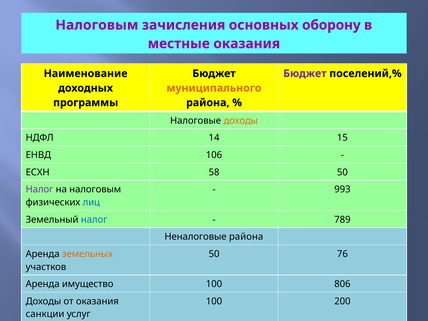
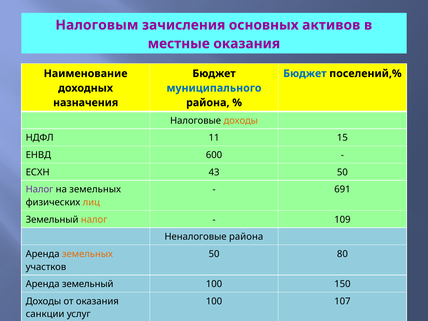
оборону: оборону -> активов
Бюджет at (305, 74) colour: purple -> blue
муниципального colour: orange -> blue
программы: программы -> назначения
14: 14 -> 11
106: 106 -> 600
58: 58 -> 43
на налоговым: налоговым -> земельных
993: 993 -> 691
лиц colour: blue -> orange
налог at (94, 220) colour: blue -> orange
789: 789 -> 109
76: 76 -> 80
Аренда имущество: имущество -> земельный
806: 806 -> 150
200: 200 -> 107
